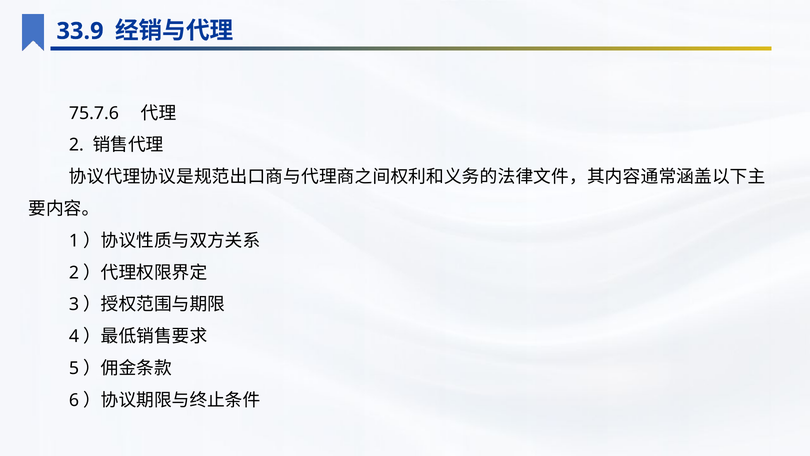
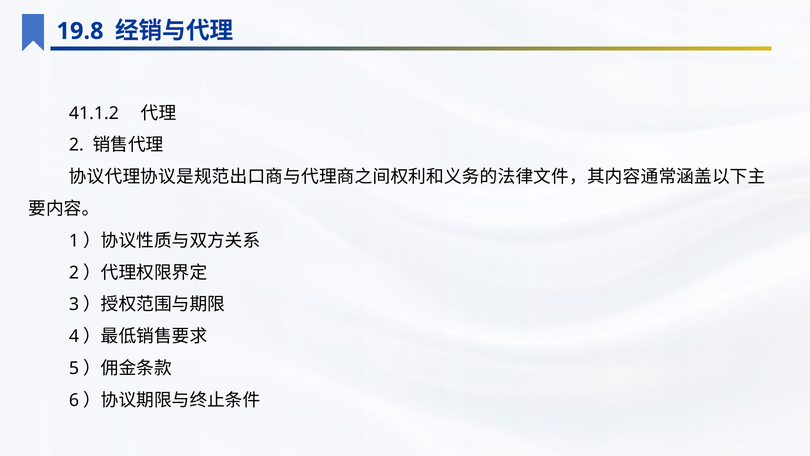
33.9: 33.9 -> 19.8
75.7.6: 75.7.6 -> 41.1.2
